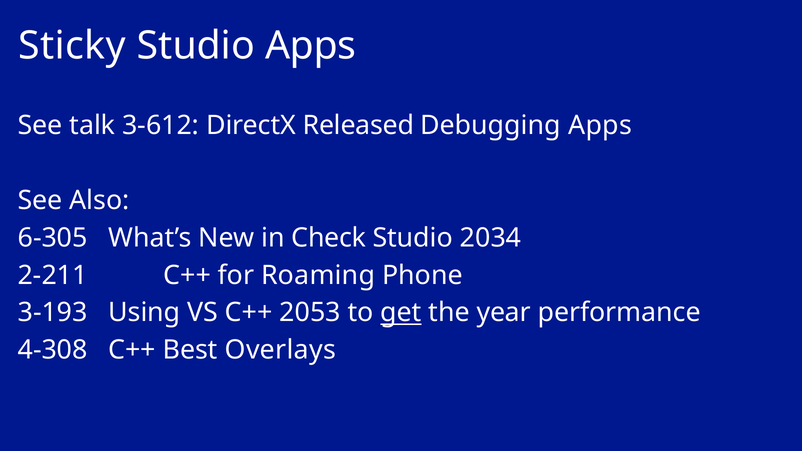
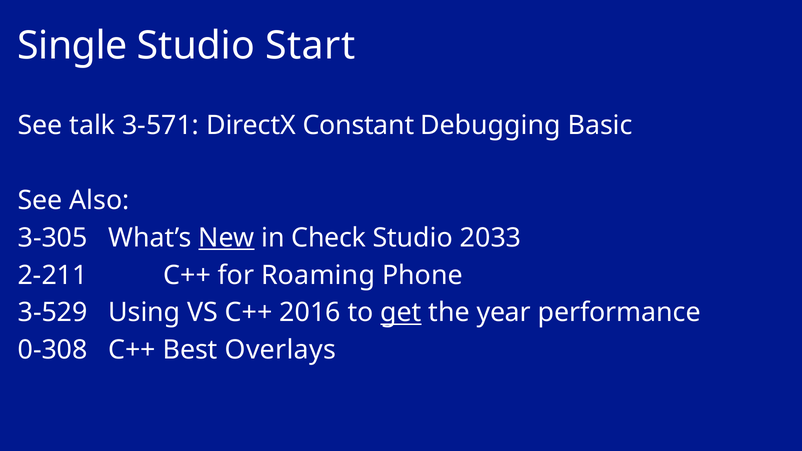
Sticky: Sticky -> Single
Studio Apps: Apps -> Start
3-612: 3-612 -> 3-571
Released: Released -> Constant
Debugging Apps: Apps -> Basic
6-305: 6-305 -> 3-305
New underline: none -> present
2034: 2034 -> 2033
3-193: 3-193 -> 3-529
2053: 2053 -> 2016
4-308: 4-308 -> 0-308
